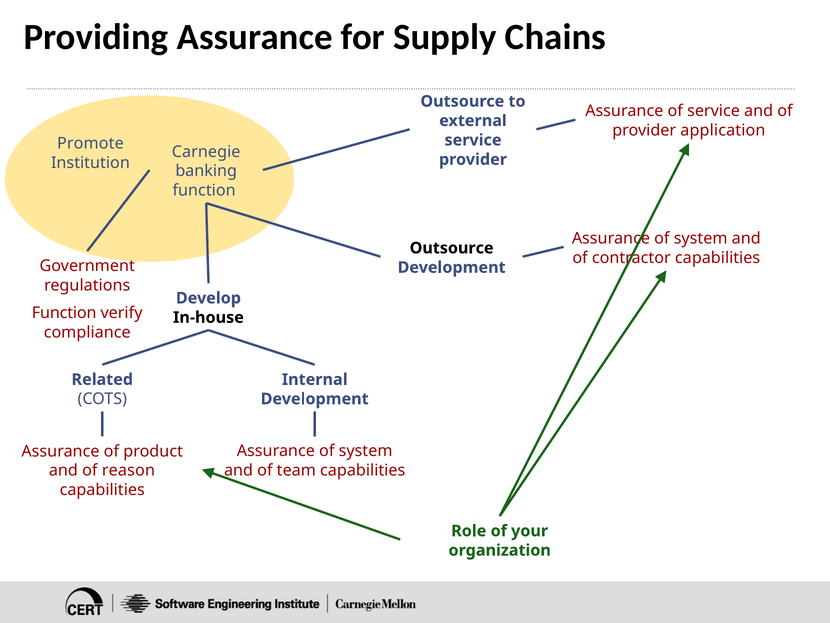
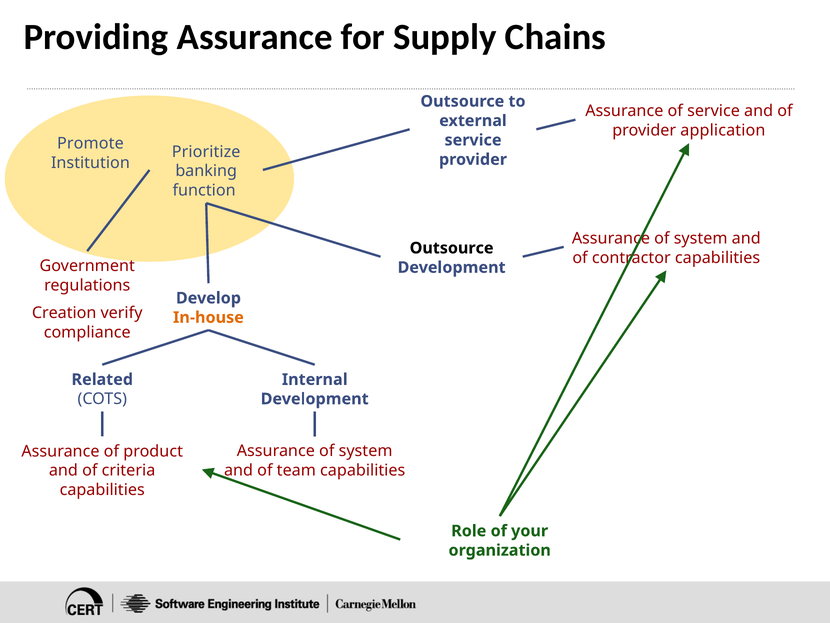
Carnegie: Carnegie -> Prioritize
Function at (64, 313): Function -> Creation
In-house colour: black -> orange
reason: reason -> criteria
